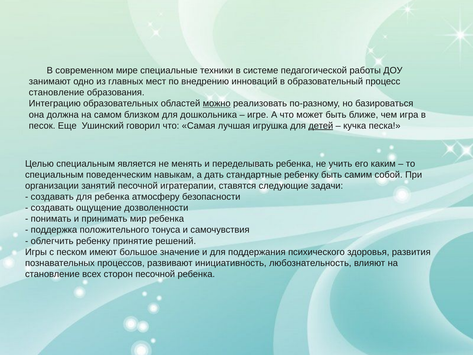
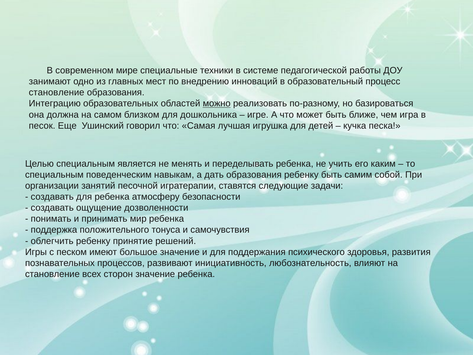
детей underline: present -> none
дать стандартные: стандартные -> образования
сторон песочной: песочной -> значение
